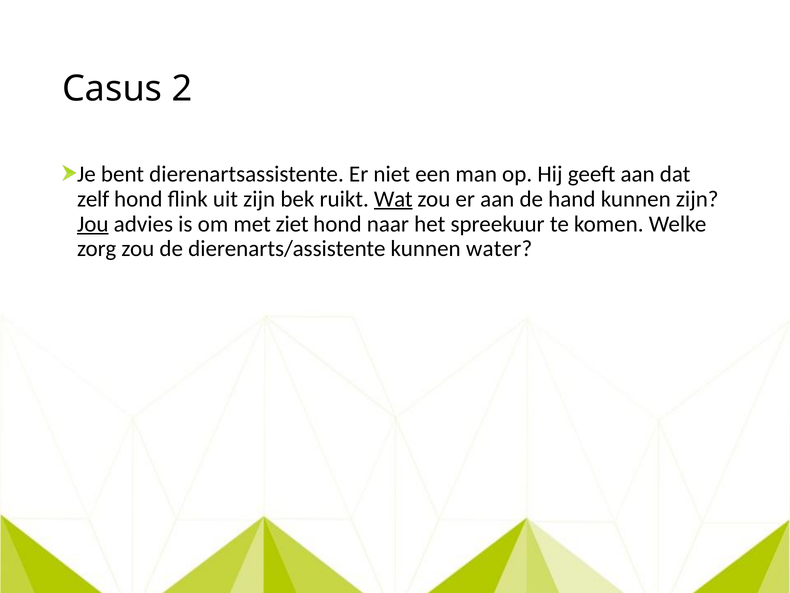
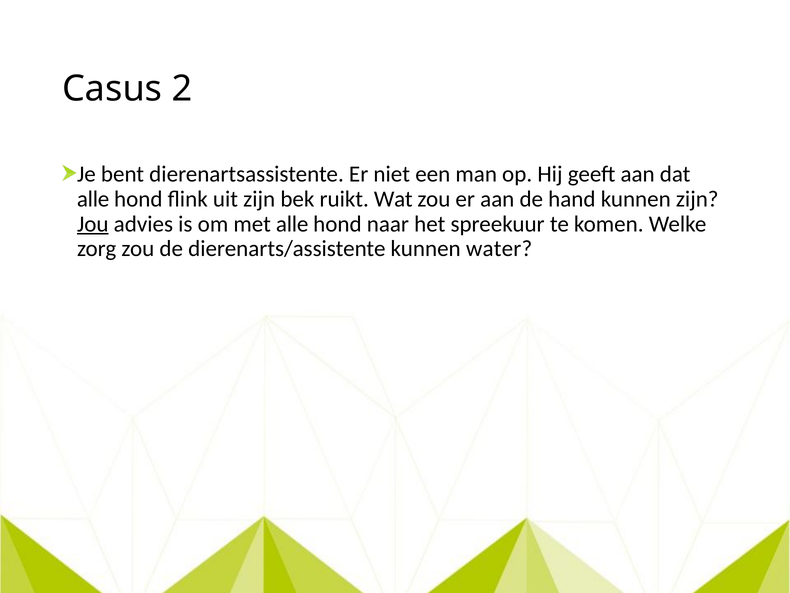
zelf at (93, 199): zelf -> alle
Wat underline: present -> none
met ziet: ziet -> alle
